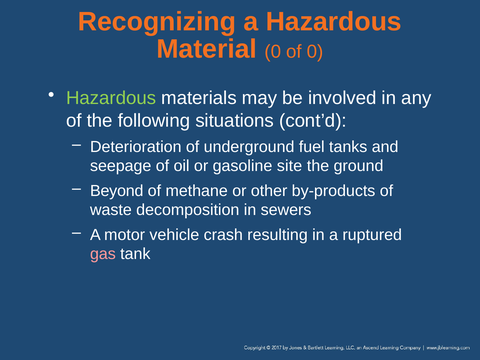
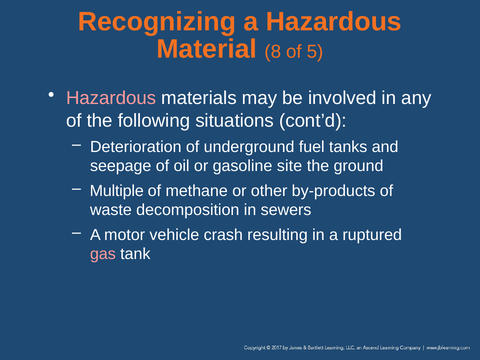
Material 0: 0 -> 8
of 0: 0 -> 5
Hazardous at (111, 98) colour: light green -> pink
Beyond: Beyond -> Multiple
